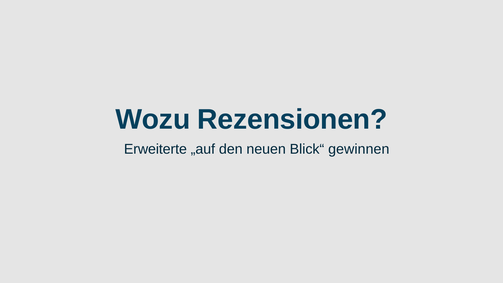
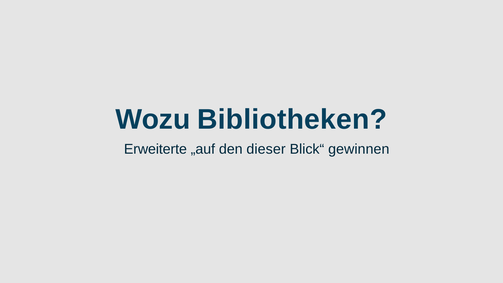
Rezensionen: Rezensionen -> Bibliotheken
neuen: neuen -> dieser
